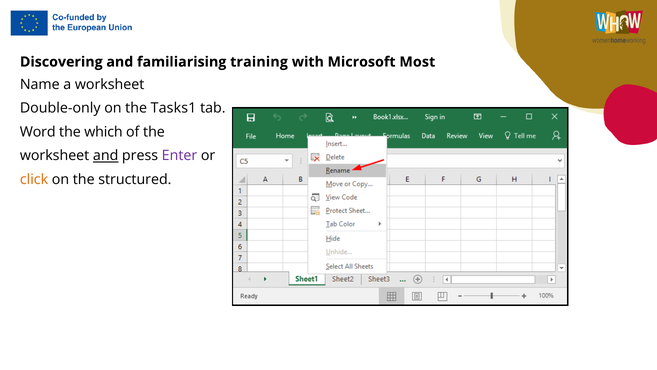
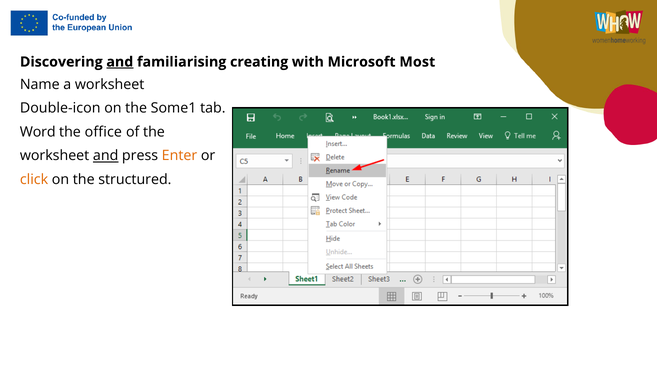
and at (120, 62) underline: none -> present
training: training -> creating
Double-only: Double-only -> Double-icon
Tasks1: Tasks1 -> Some1
which: which -> office
Enter colour: purple -> orange
